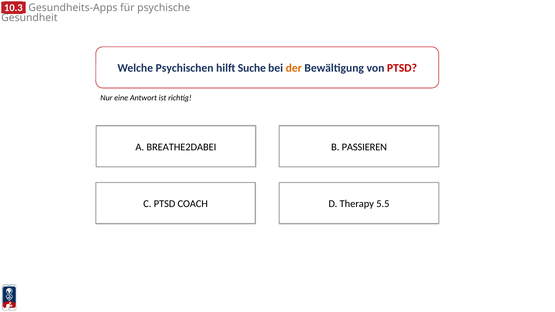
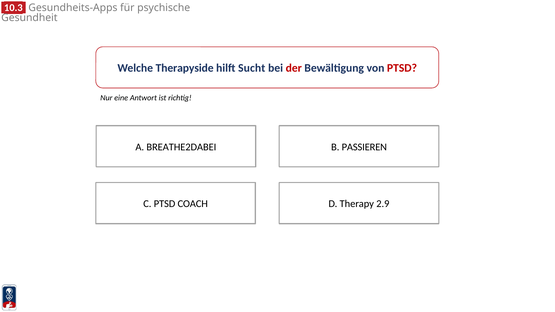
Psychischen: Psychischen -> Therapyside
Suche: Suche -> Sucht
der colour: orange -> red
5.5: 5.5 -> 2.9
